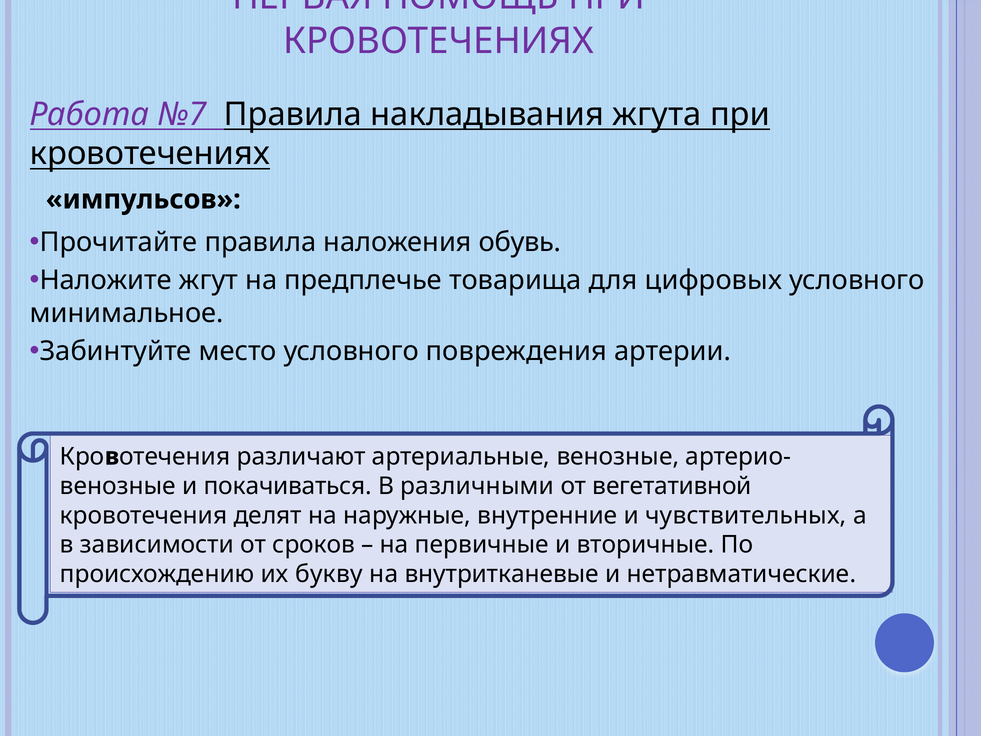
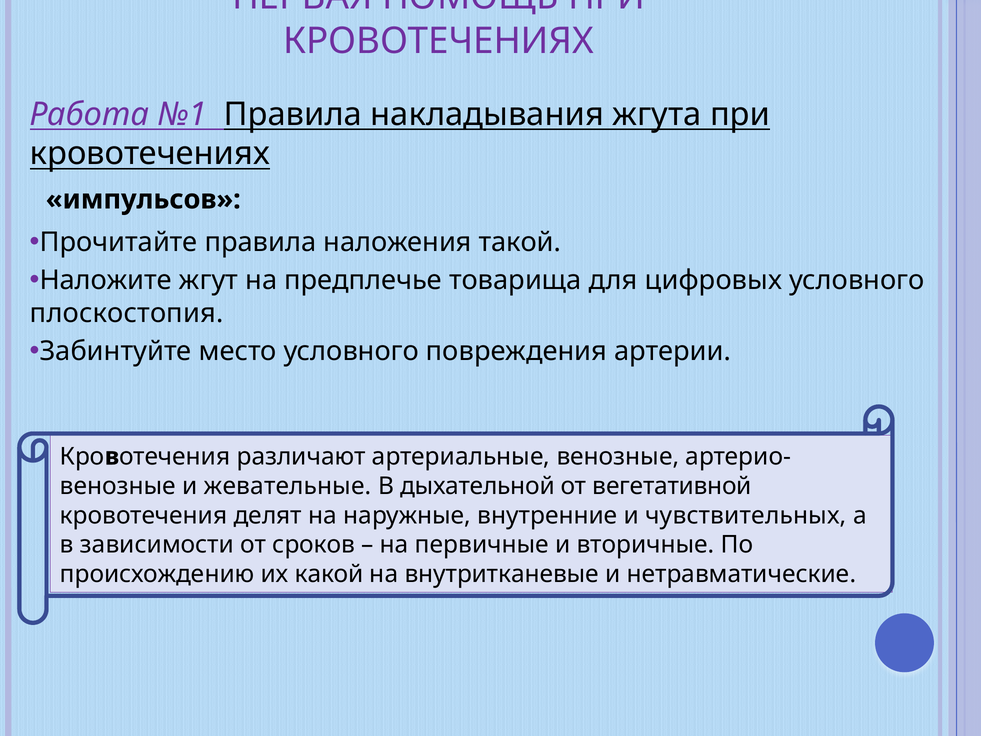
№7: №7 -> №1
обувь: обувь -> такой
минимальное: минимальное -> плоскостопия
покачиваться: покачиваться -> жевательные
различными: различными -> дыхательной
букву: букву -> какой
